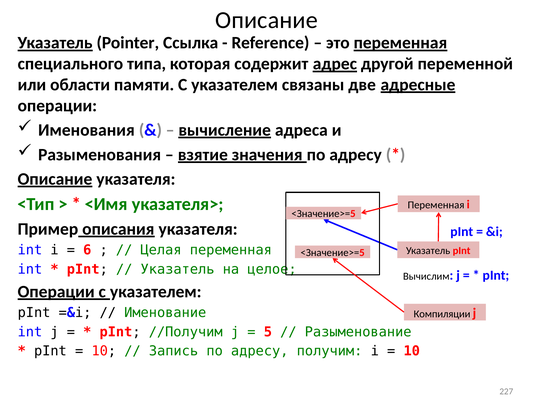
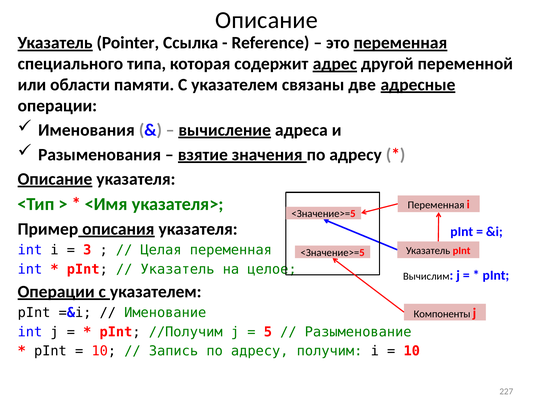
6: 6 -> 3
Компиляции: Компиляции -> Компоненты
